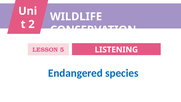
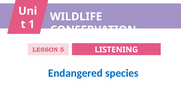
2: 2 -> 1
